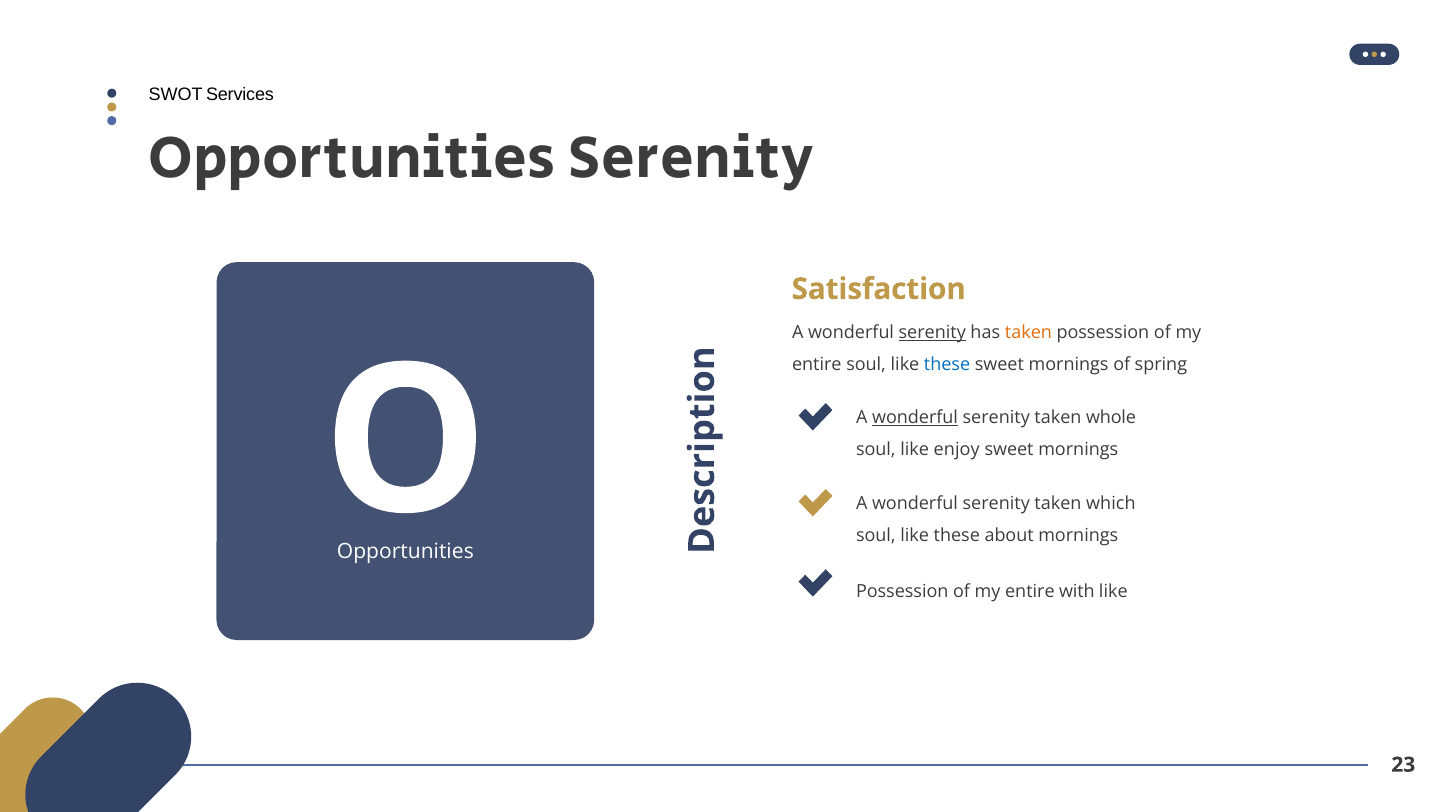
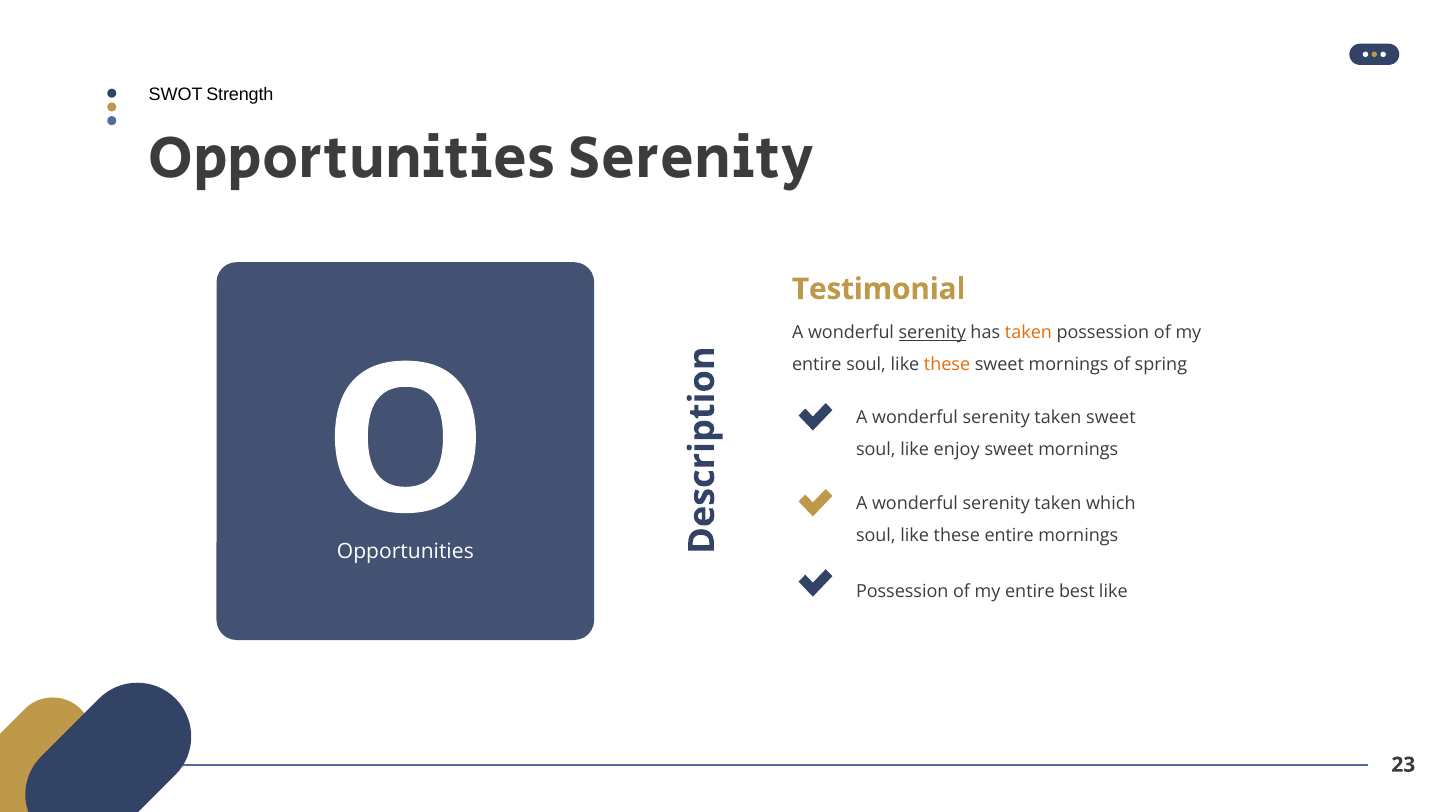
Services: Services -> Strength
Satisfaction: Satisfaction -> Testimonial
these at (947, 365) colour: blue -> orange
wonderful at (915, 417) underline: present -> none
taken whole: whole -> sweet
these about: about -> entire
with: with -> best
